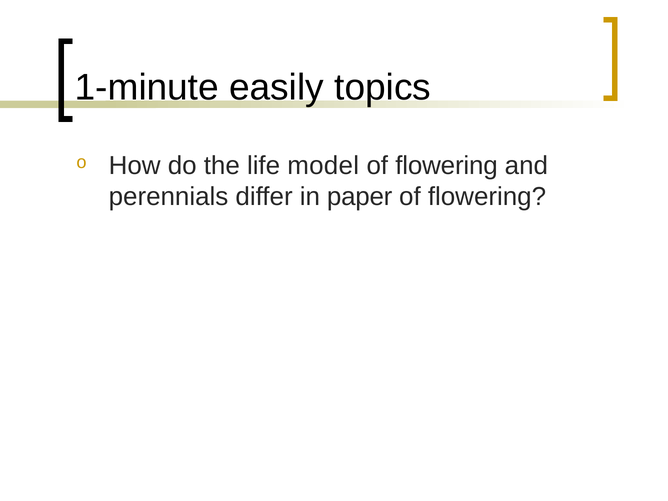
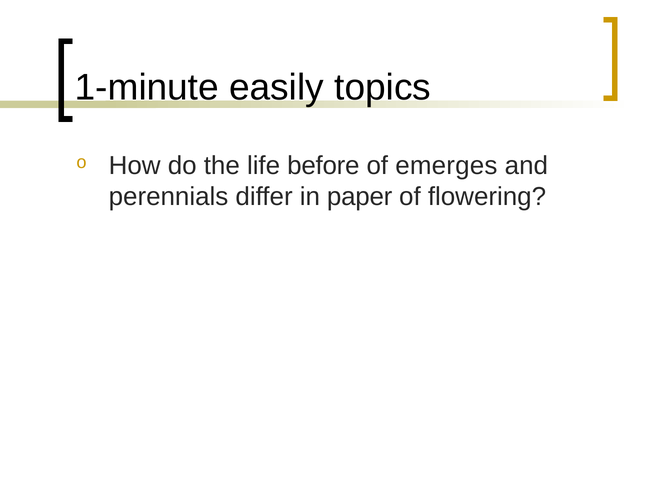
model: model -> before
flowering at (447, 165): flowering -> emerges
